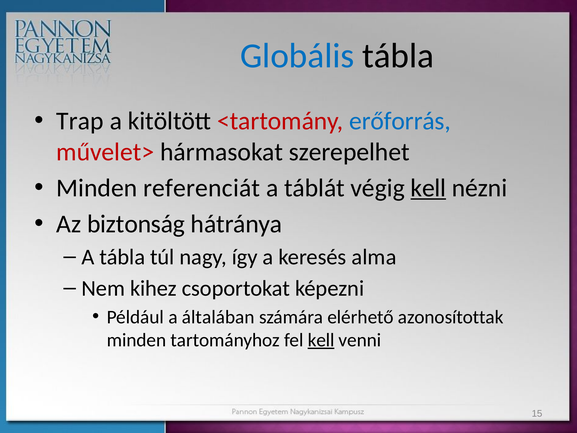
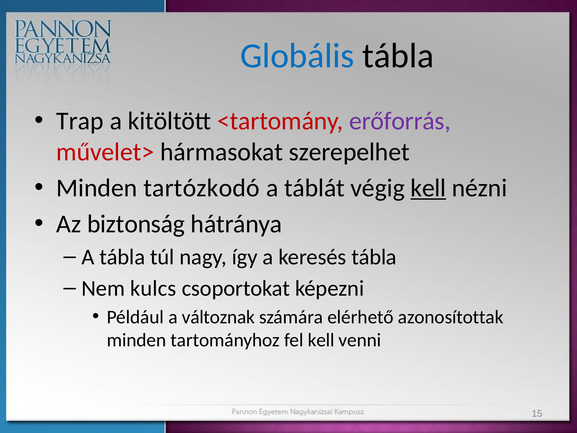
erőforrás colour: blue -> purple
referenciát: referenciát -> tartózkodó
keresés alma: alma -> tábla
kihez: kihez -> kulcs
általában: általában -> változnak
kell at (321, 340) underline: present -> none
